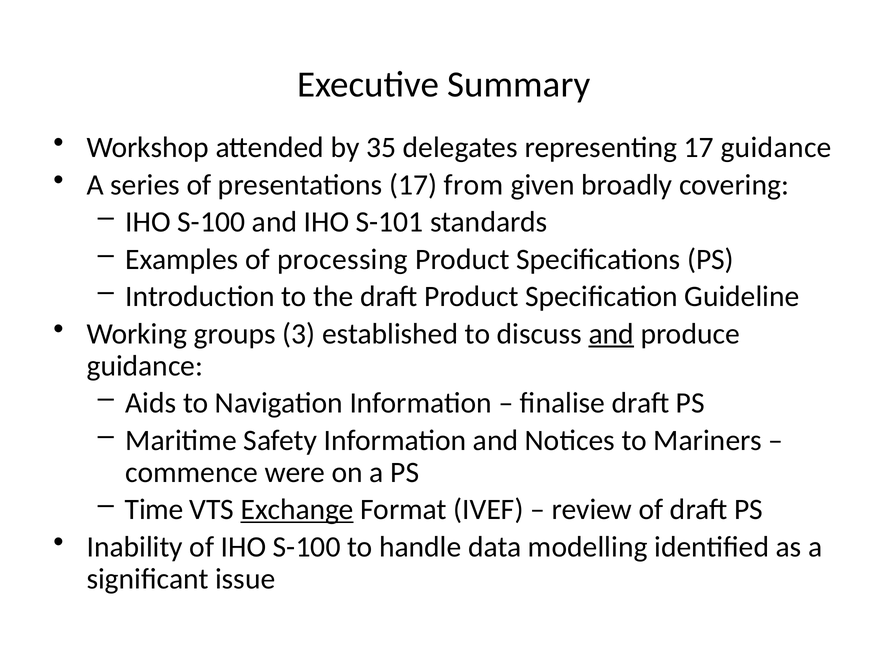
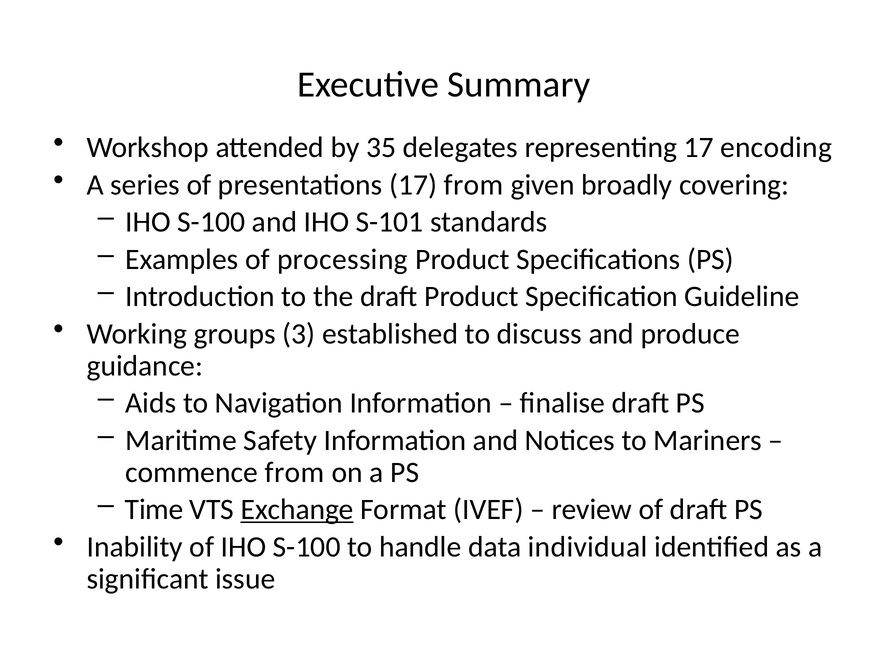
17 guidance: guidance -> encoding
and at (611, 334) underline: present -> none
commence were: were -> from
modelling: modelling -> individual
